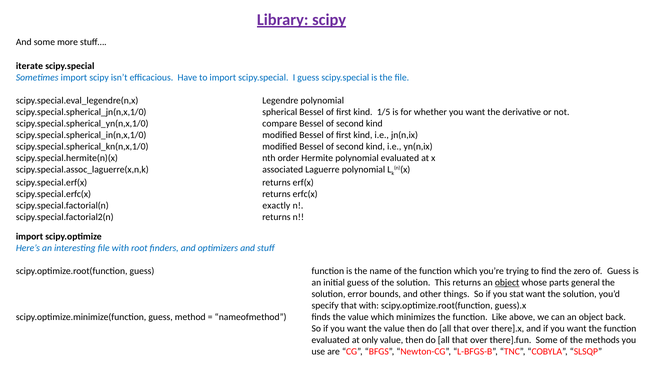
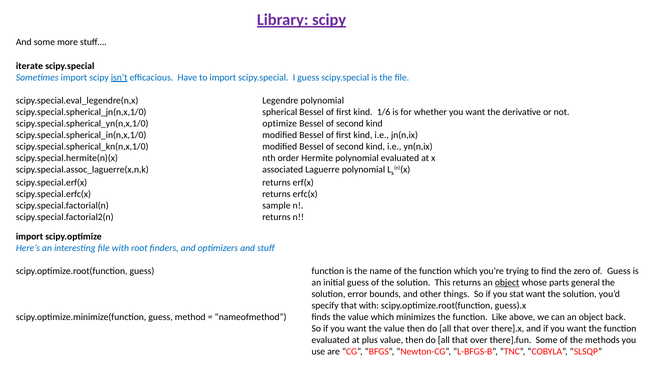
isn’t underline: none -> present
1/5: 1/5 -> 1/6
compare: compare -> optimize
exactly: exactly -> sample
only: only -> plus
